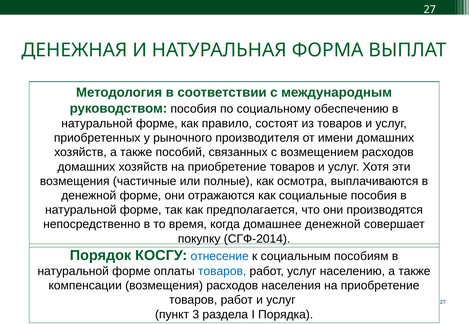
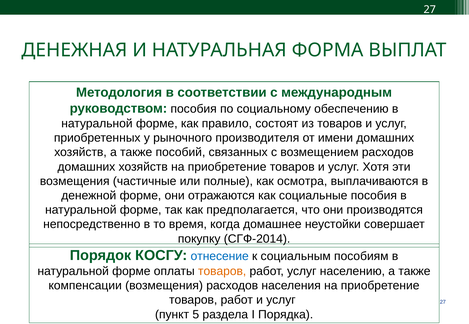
домашнее денежной: денежной -> неустойки
товаров at (222, 272) colour: blue -> orange
3: 3 -> 5
